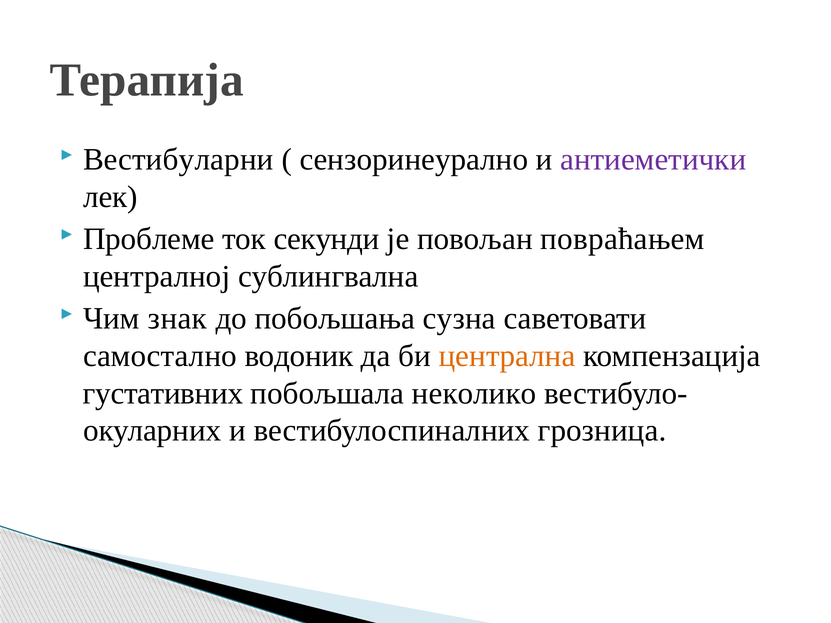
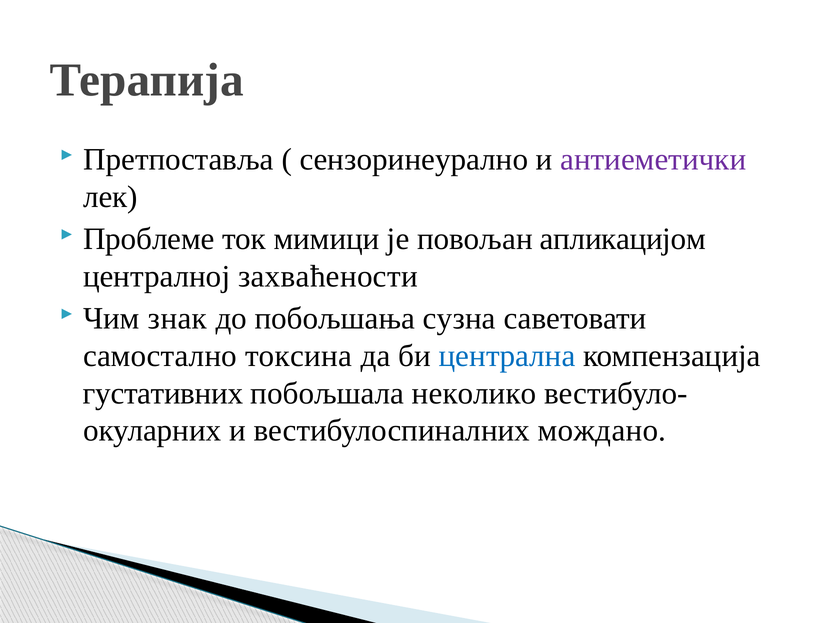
Вестибуларни: Вестибуларни -> Претпоставља
секунди: секунди -> мимици
повраћањем: повраћањем -> апликацијом
сублингвална: сублингвална -> захваћености
водоник: водоник -> токсина
централна colour: orange -> blue
грозница: грозница -> мождано
